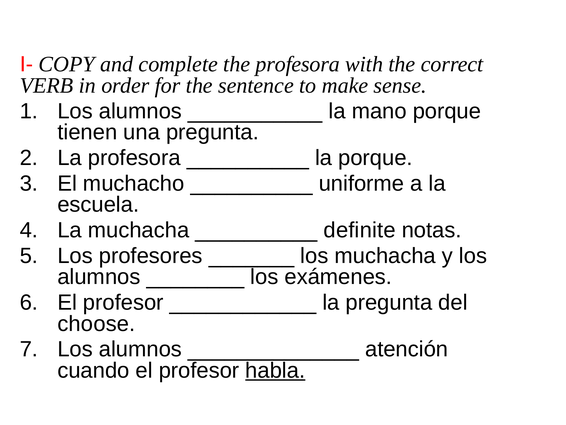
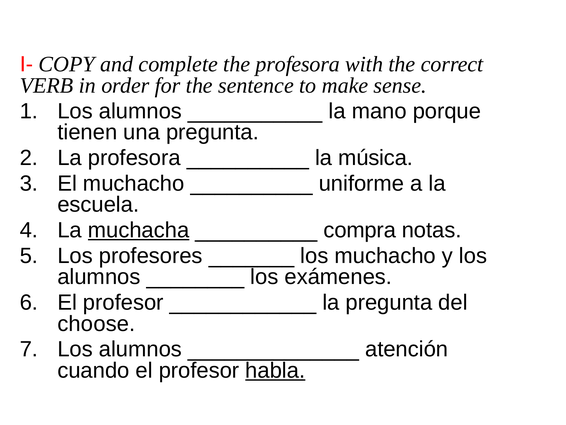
la porque: porque -> música
muchacha at (139, 230) underline: none -> present
definite: definite -> compra
los muchacha: muchacha -> muchacho
